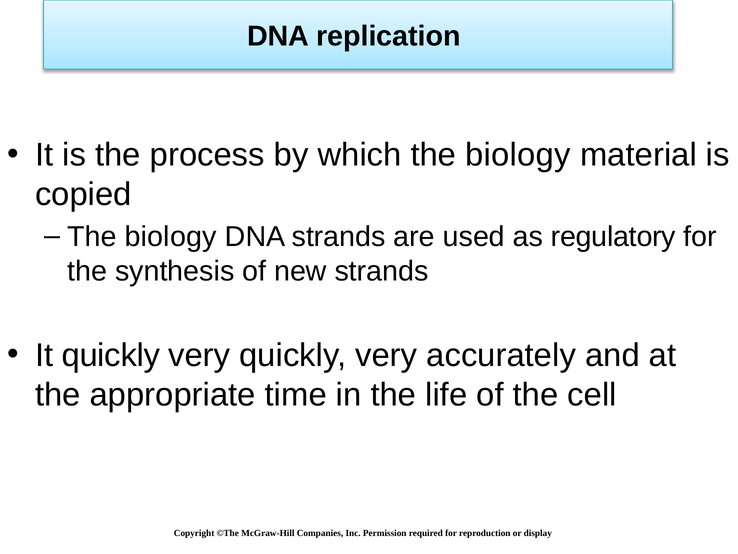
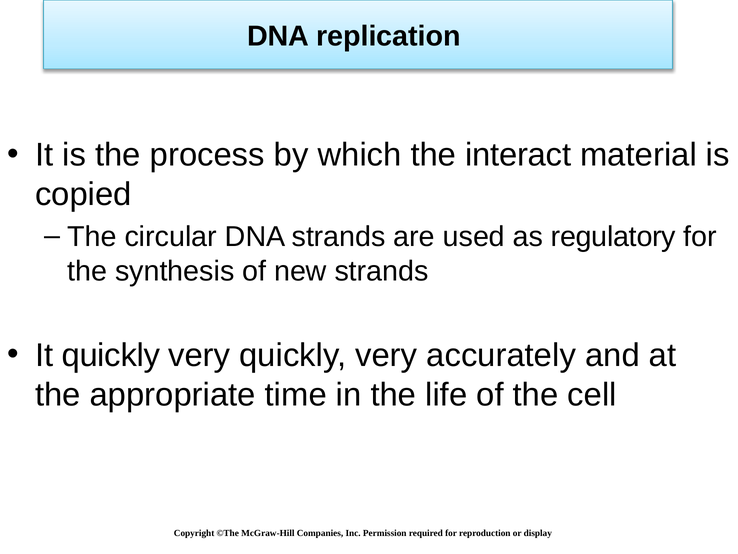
which the biology: biology -> interact
biology at (171, 237): biology -> circular
